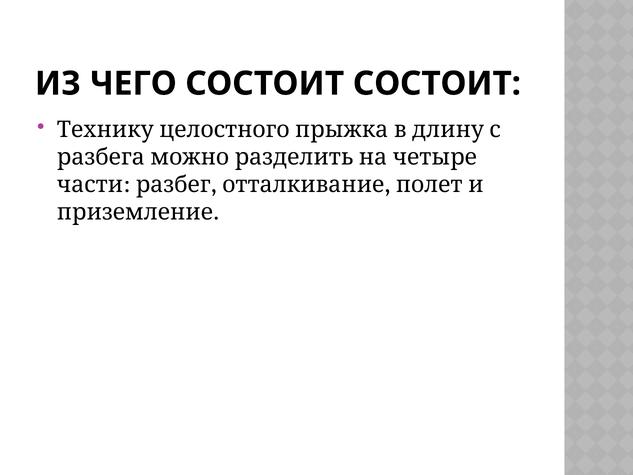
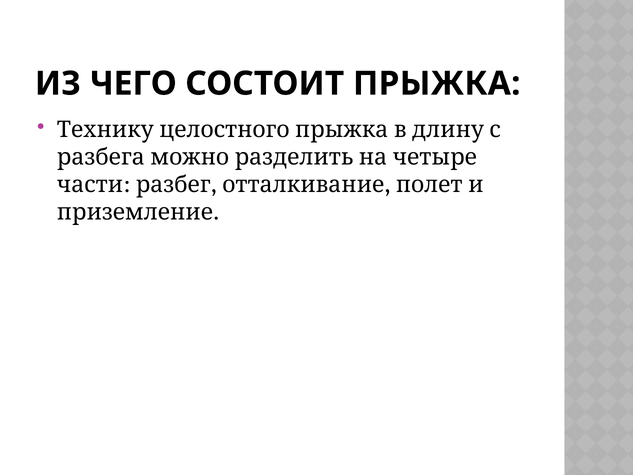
СОСТОИТ СОСТОИТ: СОСТОИТ -> ПРЫЖКА
